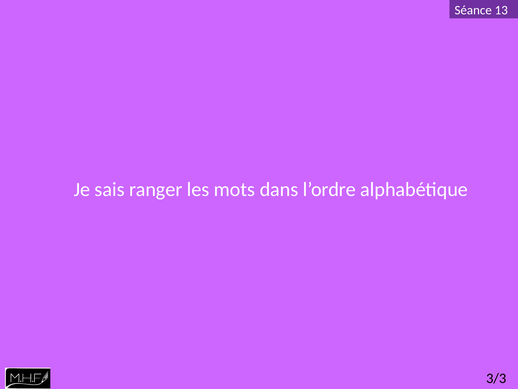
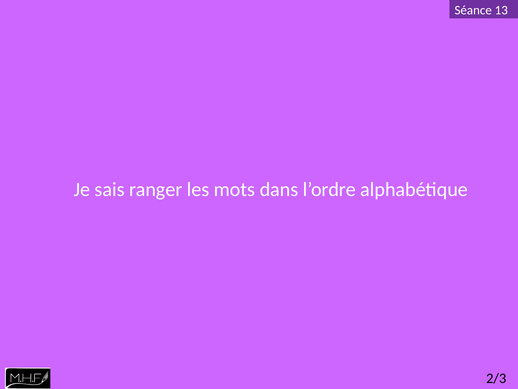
3/3: 3/3 -> 2/3
